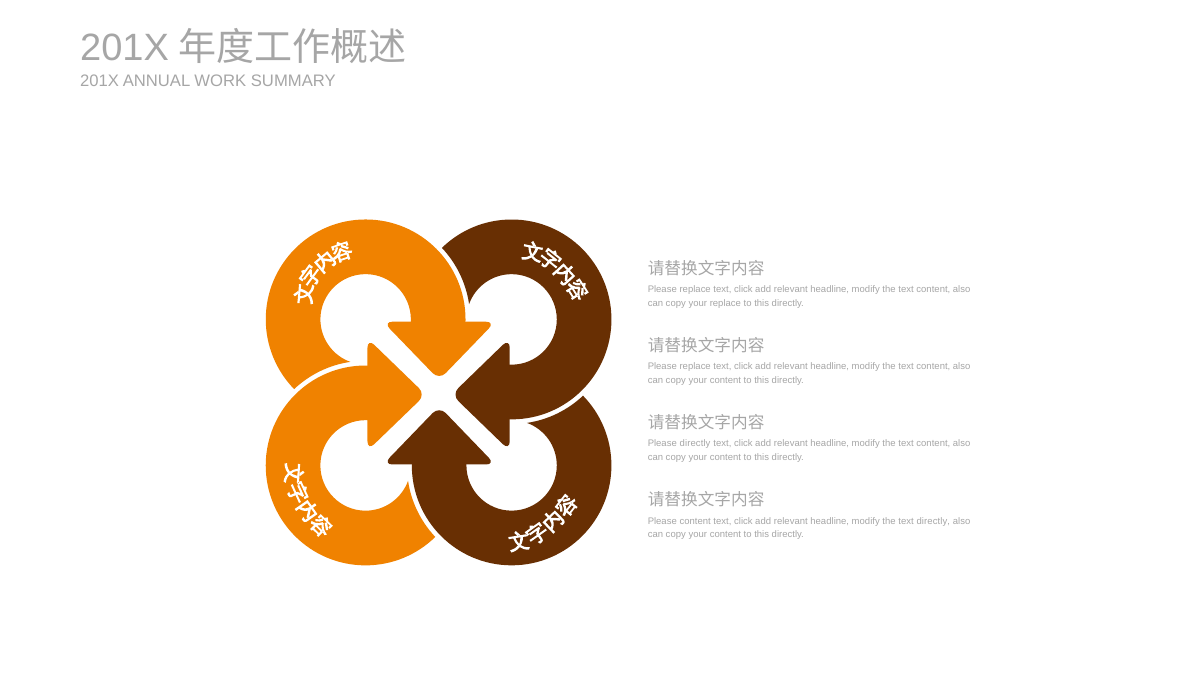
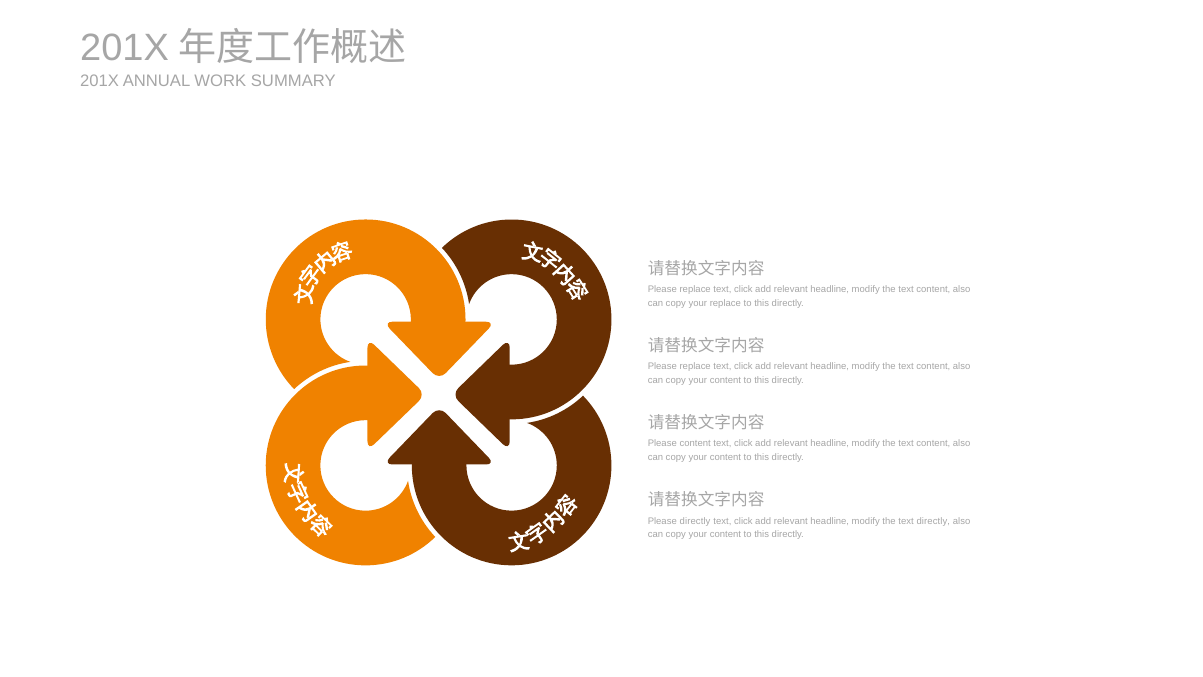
Please directly: directly -> content
Please content: content -> directly
